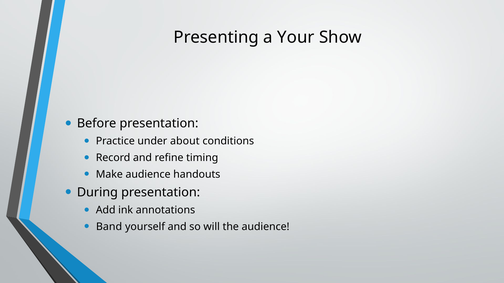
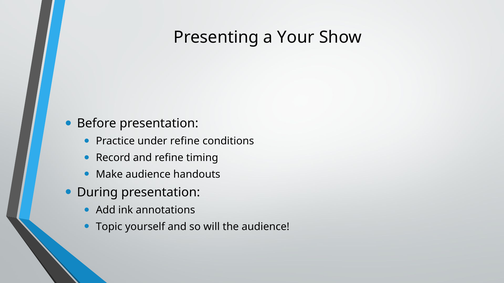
under about: about -> refine
Band: Band -> Topic
